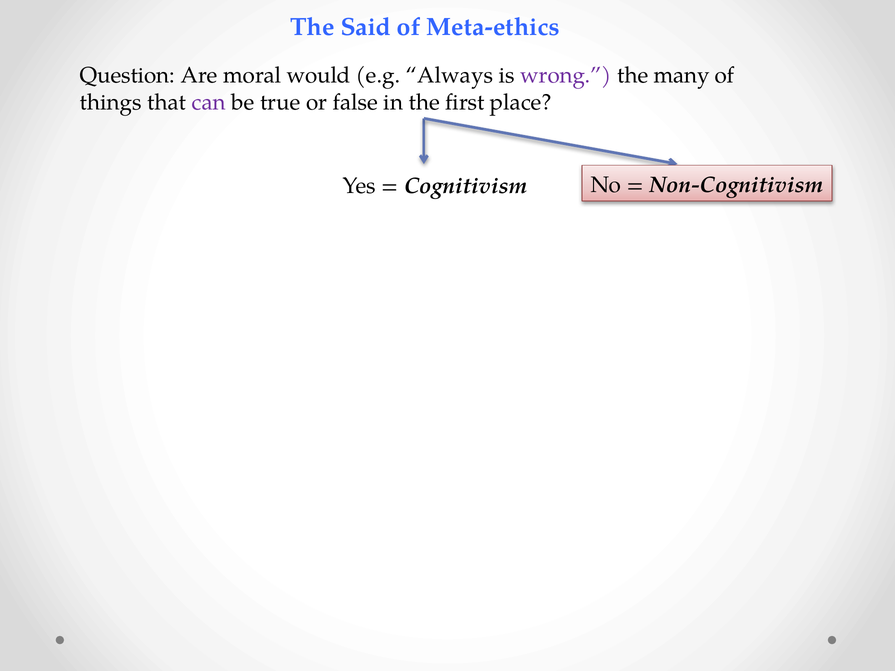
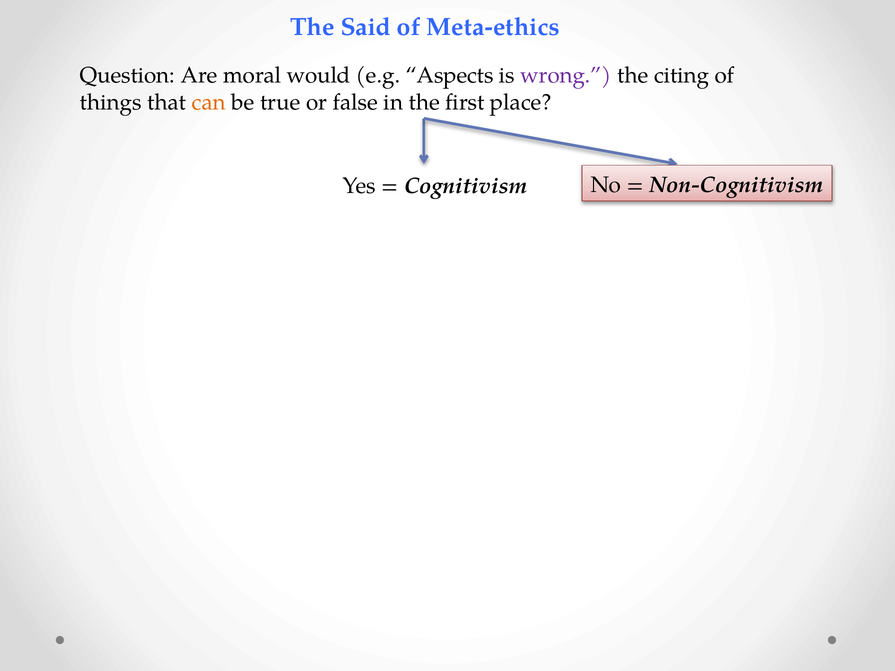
Always: Always -> Aspects
many: many -> citing
can colour: purple -> orange
